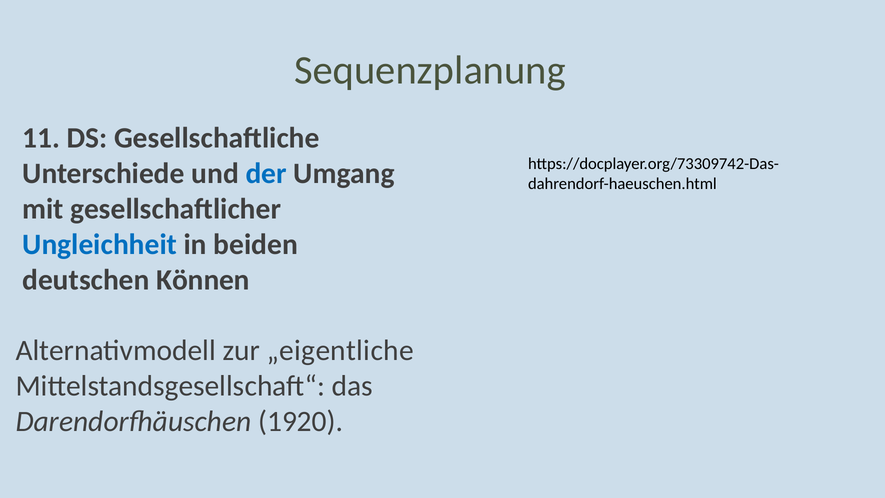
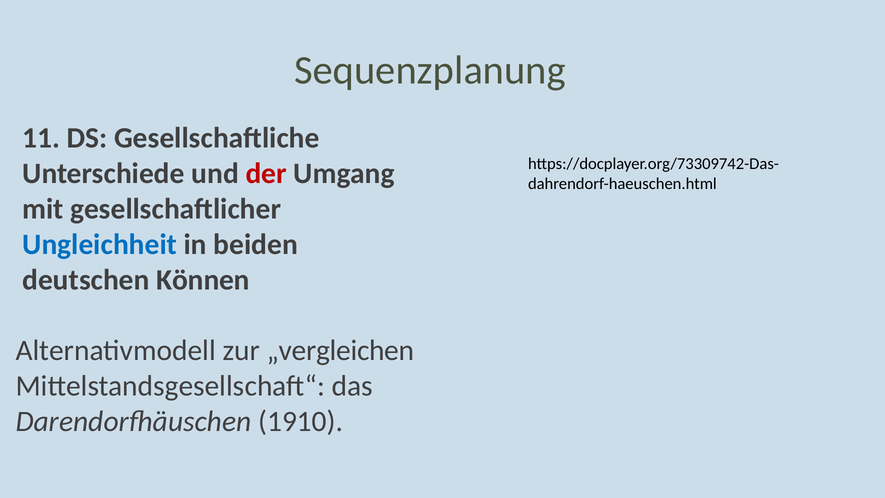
der colour: blue -> red
„eigentliche: „eigentliche -> „vergleichen
1920: 1920 -> 1910
